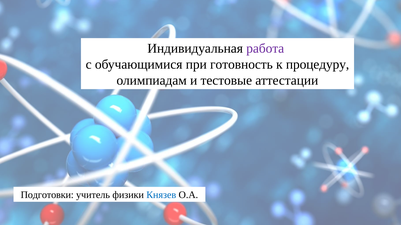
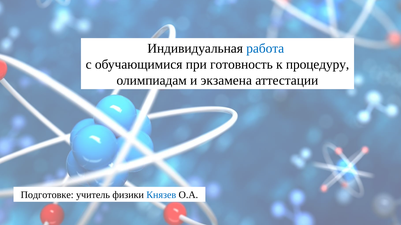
работа colour: purple -> blue
тестовые: тестовые -> экзамена
Подготовки: Подготовки -> Подготовке
